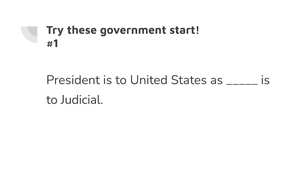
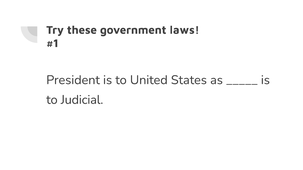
start: start -> laws
